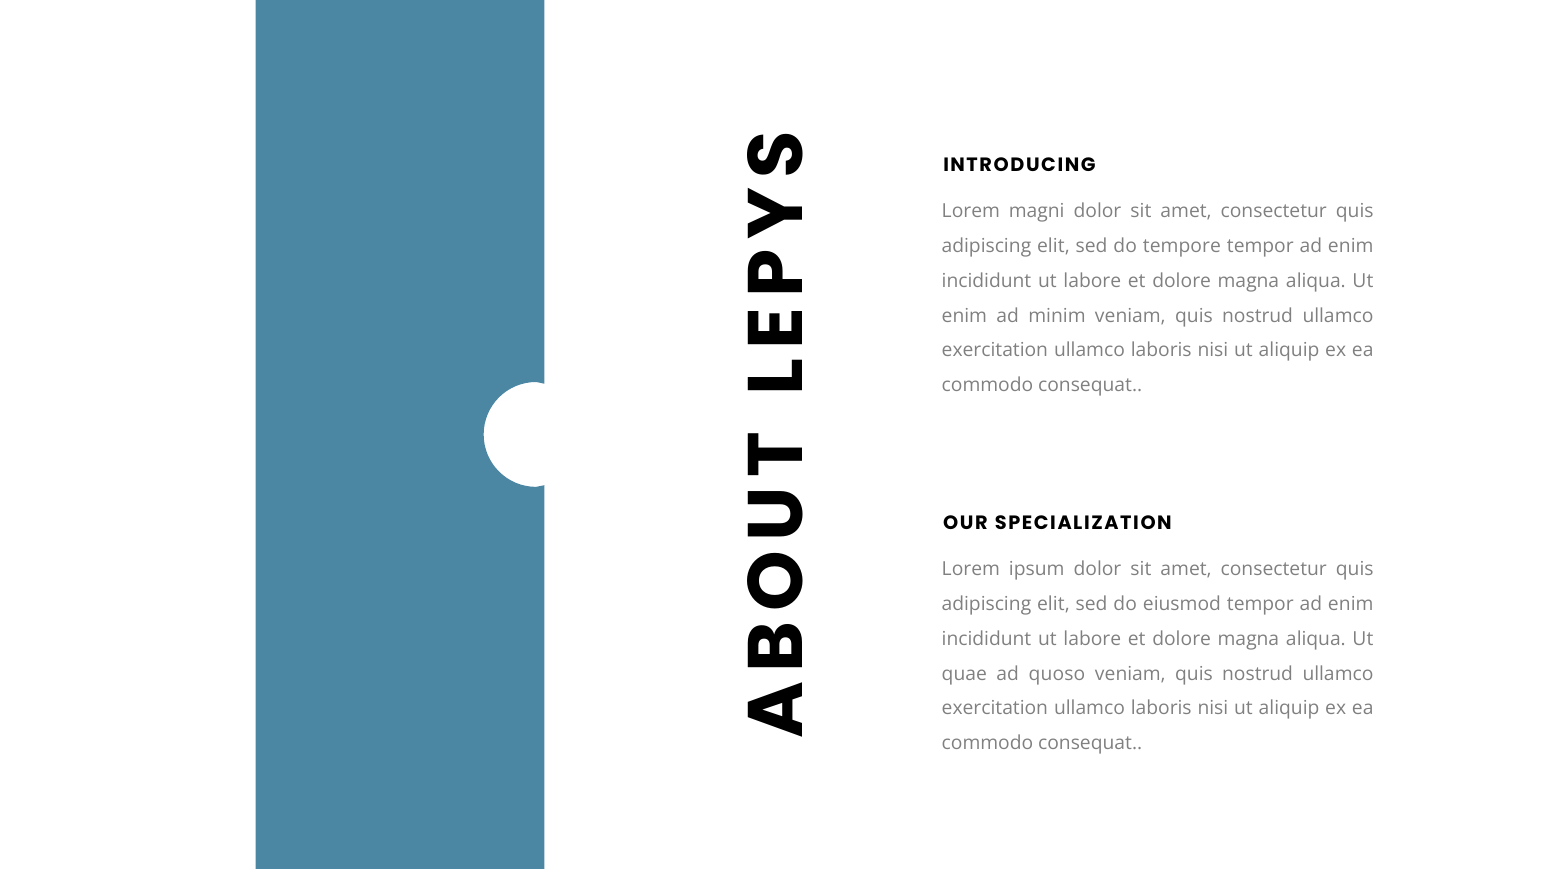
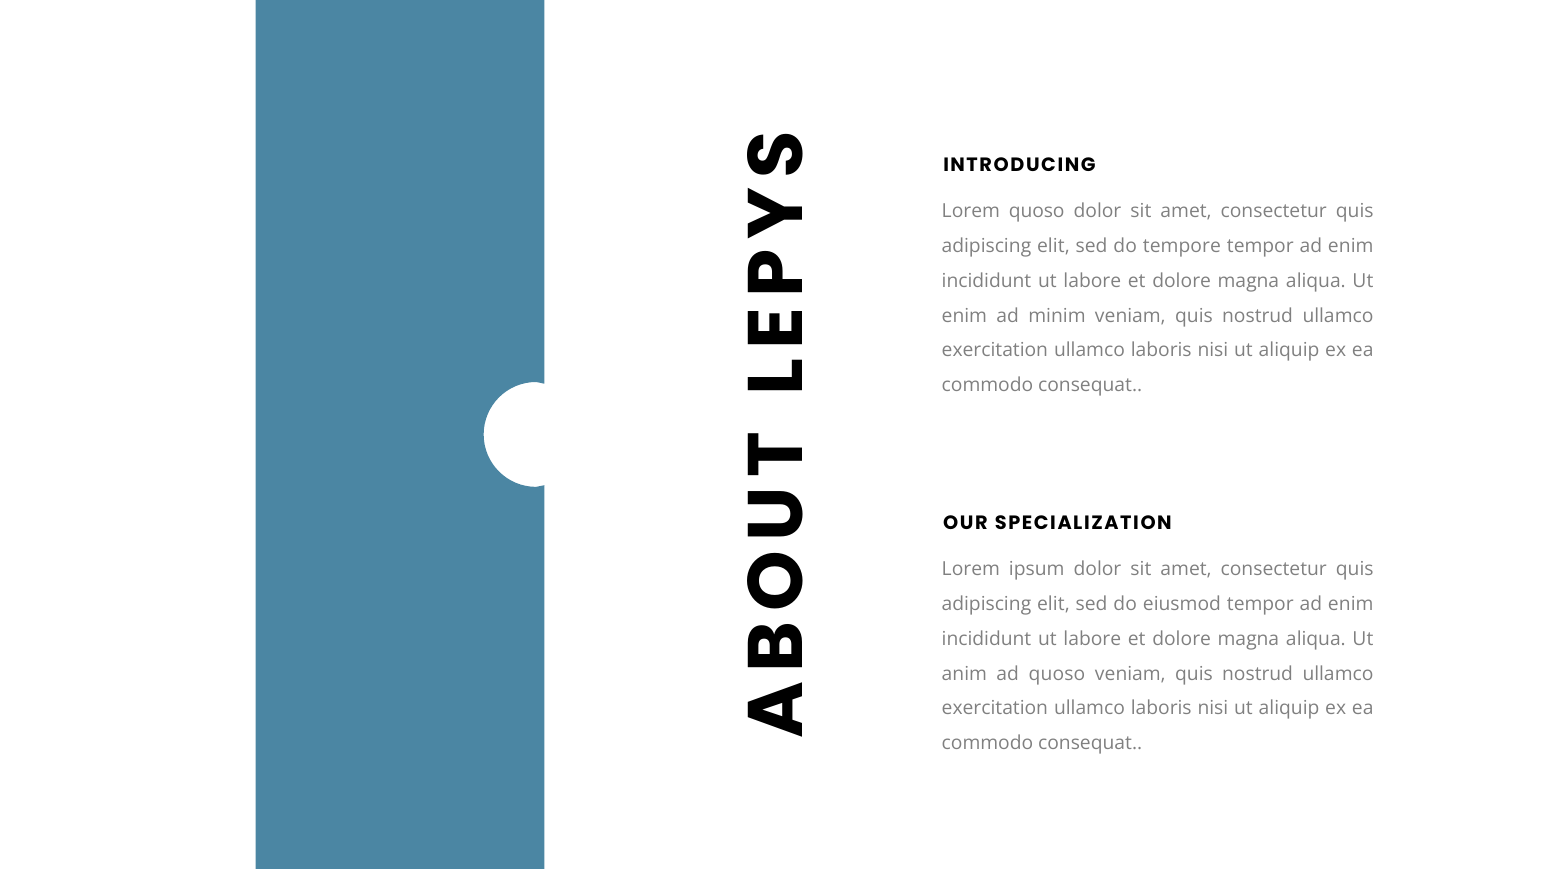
Lorem magni: magni -> quoso
quae: quae -> anim
